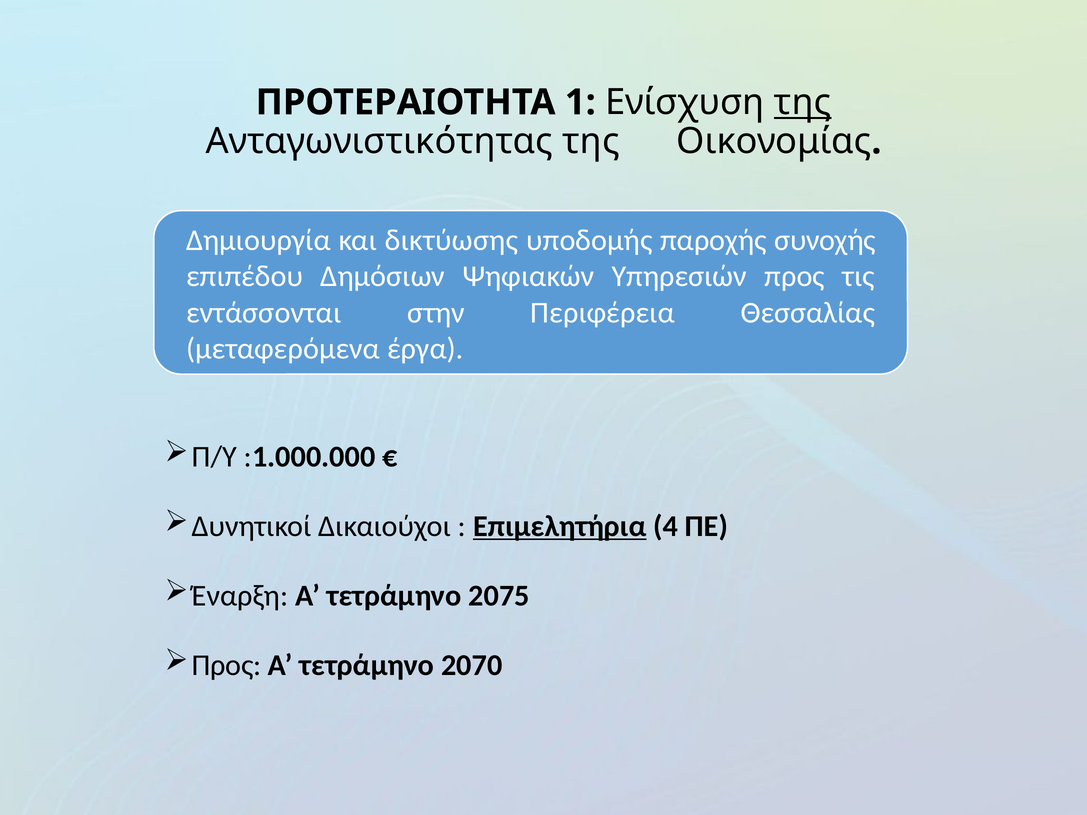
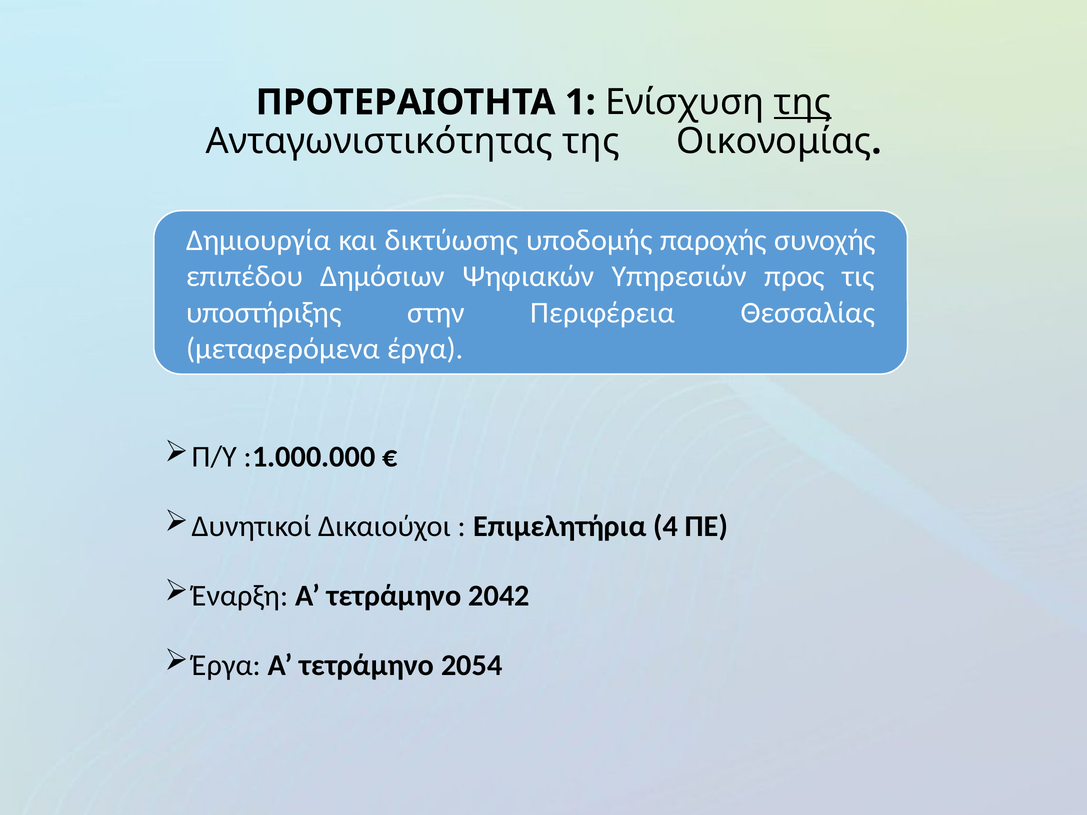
εντάσσονται: εντάσσονται -> υποστήριξης
Επιμελητήρια underline: present -> none
2075: 2075 -> 2042
Προς at (227, 665): Προς -> Έργα
2070: 2070 -> 2054
